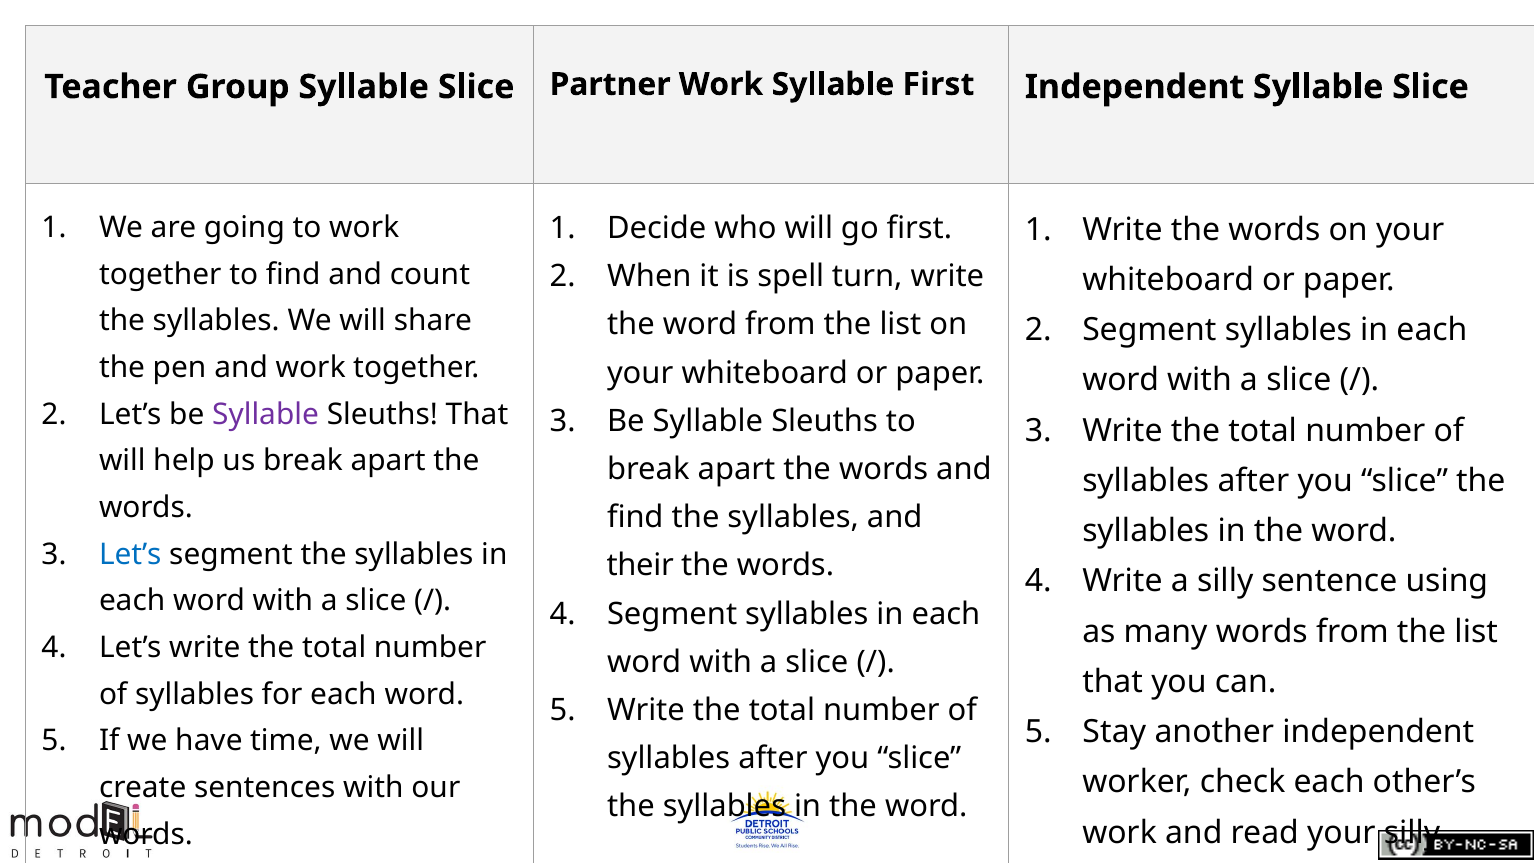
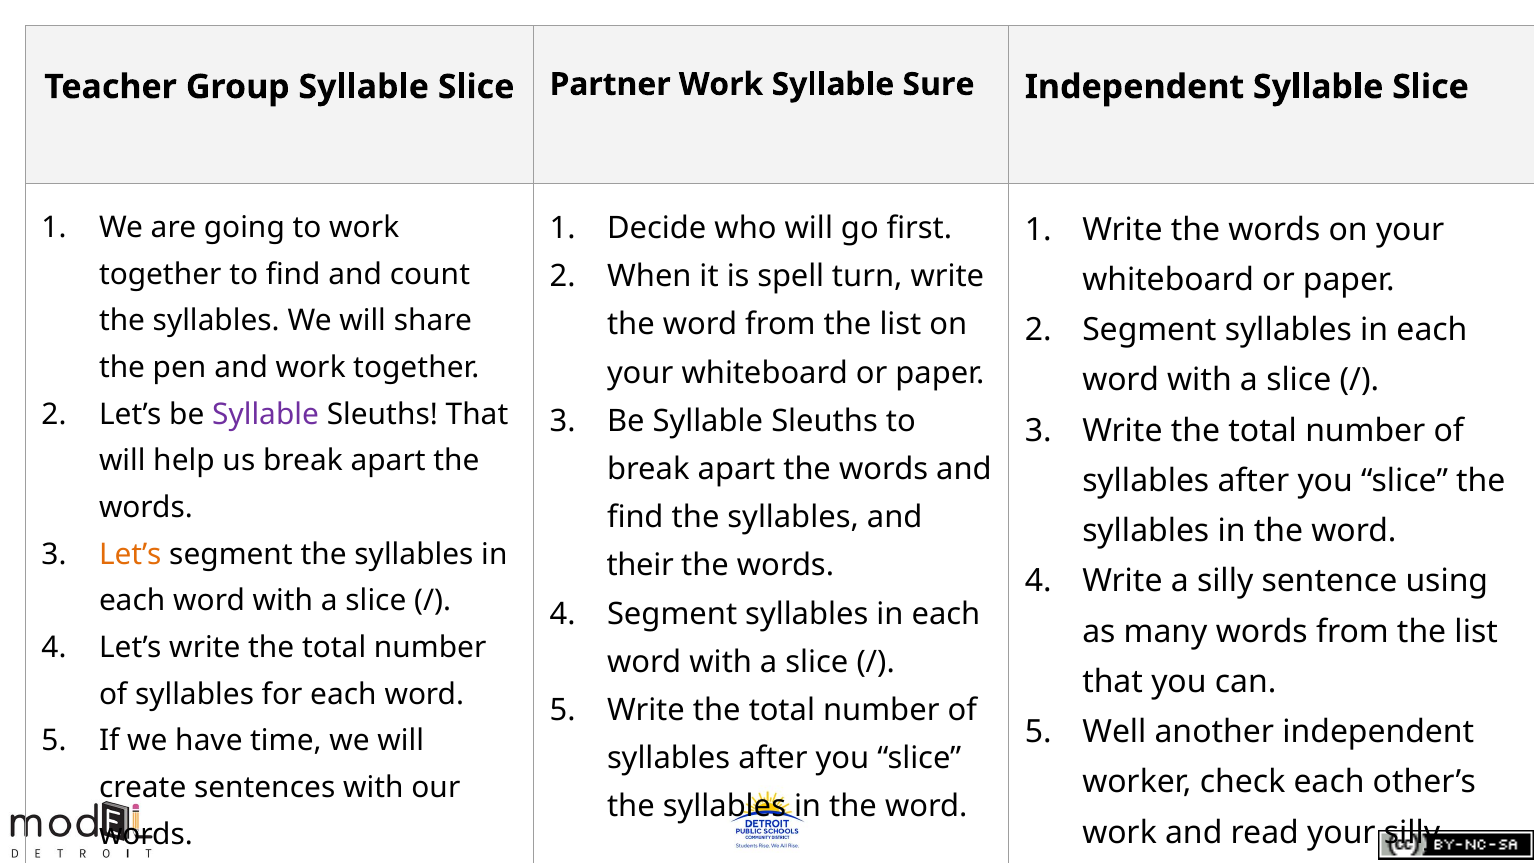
Syllable First: First -> Sure
Let’s at (130, 554) colour: blue -> orange
Stay: Stay -> Well
